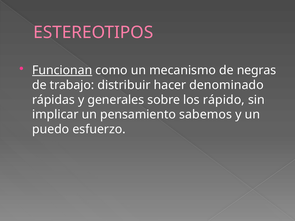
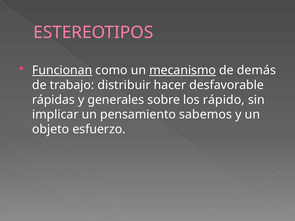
mecanismo underline: none -> present
negras: negras -> demás
denominado: denominado -> desfavorable
puedo: puedo -> objeto
